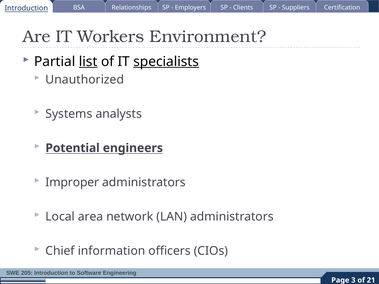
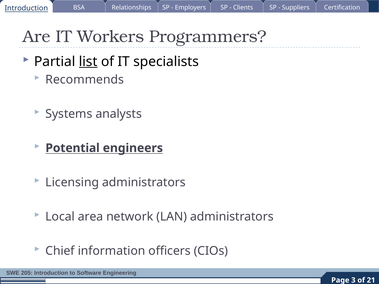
Environment: Environment -> Programmers
specialists underline: present -> none
Unauthorized: Unauthorized -> Recommends
Improper: Improper -> Licensing
